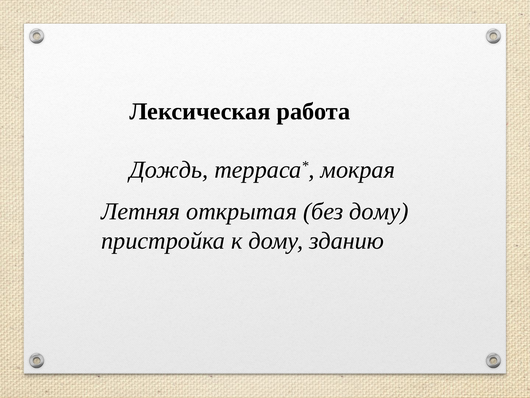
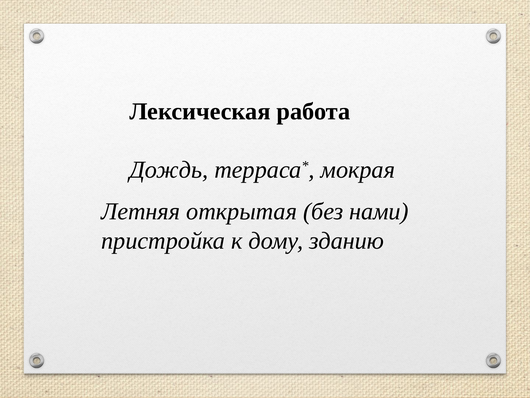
без дому: дому -> нами
